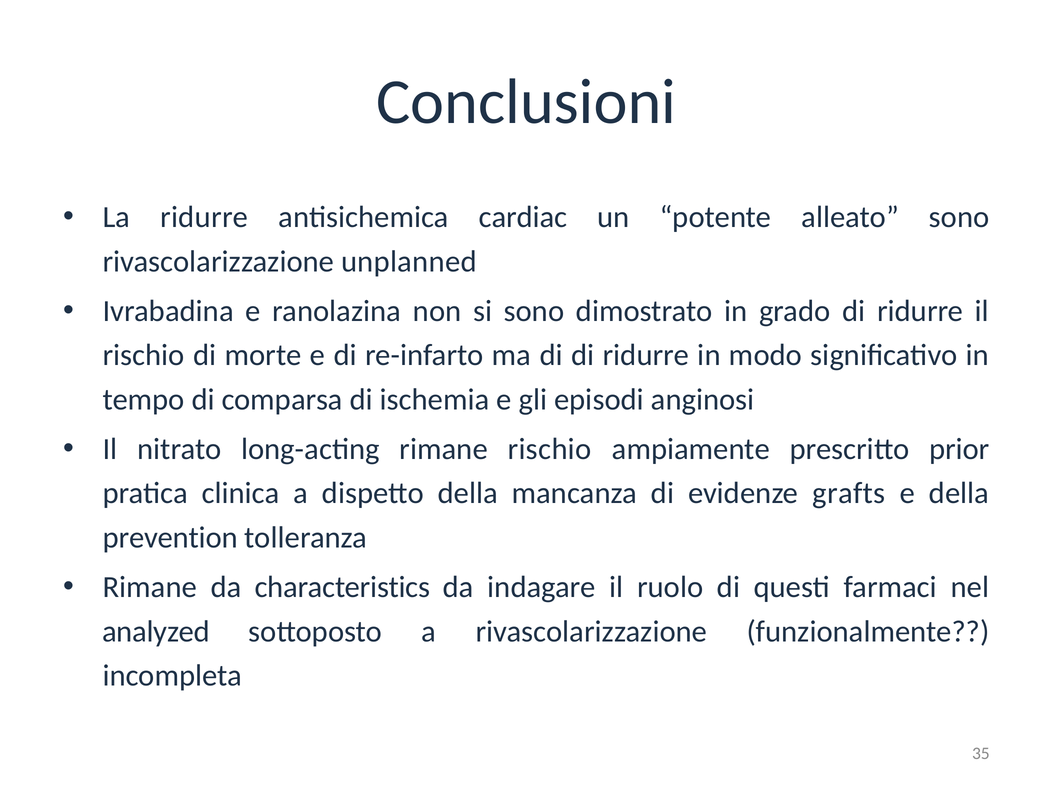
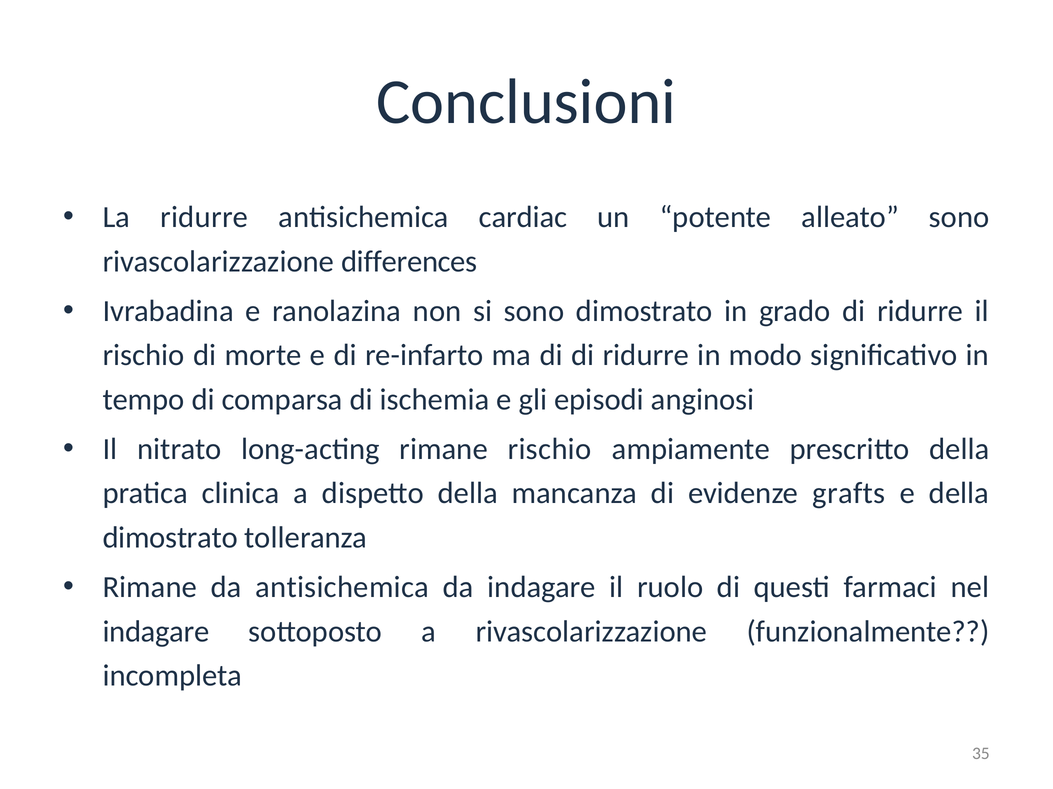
unplanned: unplanned -> differences
prescritto prior: prior -> della
prevention at (170, 538): prevention -> dimostrato
da characteristics: characteristics -> antisichemica
analyzed at (156, 632): analyzed -> indagare
